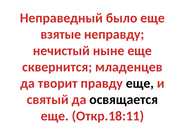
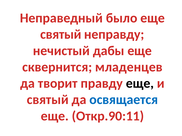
взятые at (61, 34): взятые -> святый
ныне: ныне -> дабы
освящается colour: black -> blue
Откр.18:11: Откр.18:11 -> Откр.90:11
